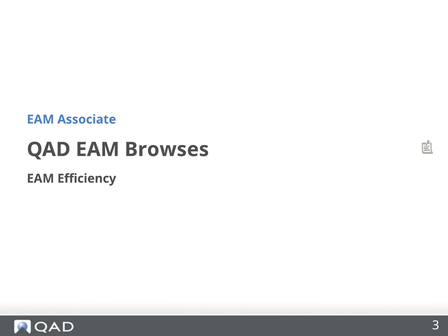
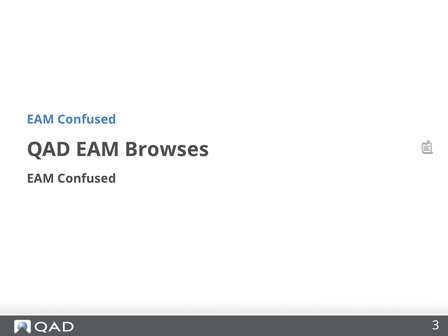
Associate at (87, 119): Associate -> Confused
Efficiency at (87, 179): Efficiency -> Confused
